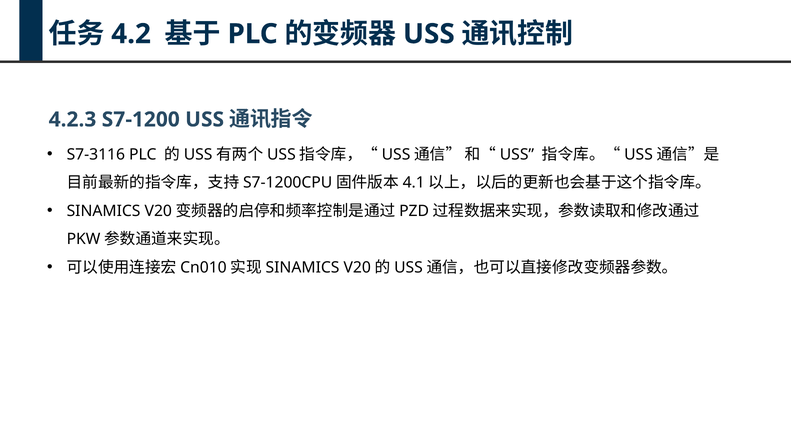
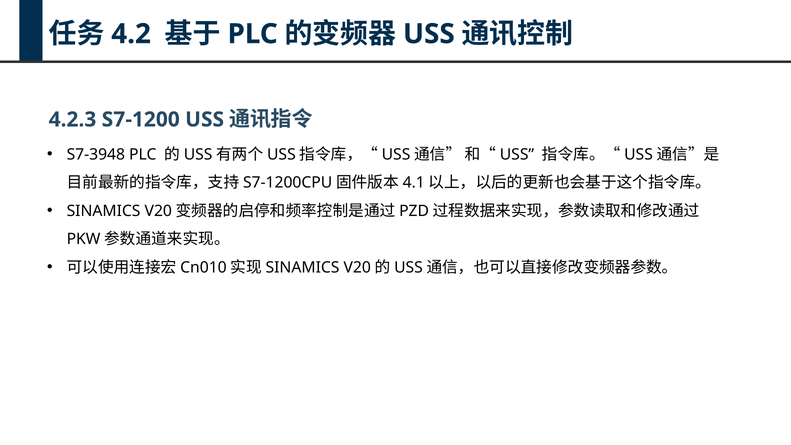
S7-3116: S7-3116 -> S7-3948
